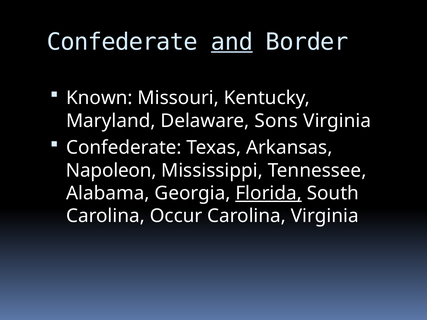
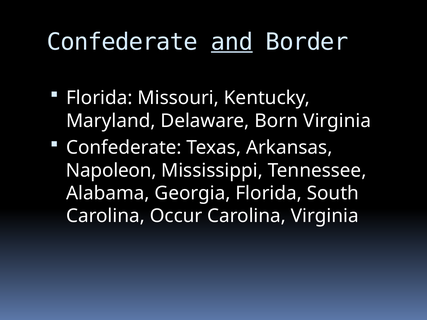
Known at (99, 98): Known -> Florida
Sons: Sons -> Born
Florida at (269, 193) underline: present -> none
